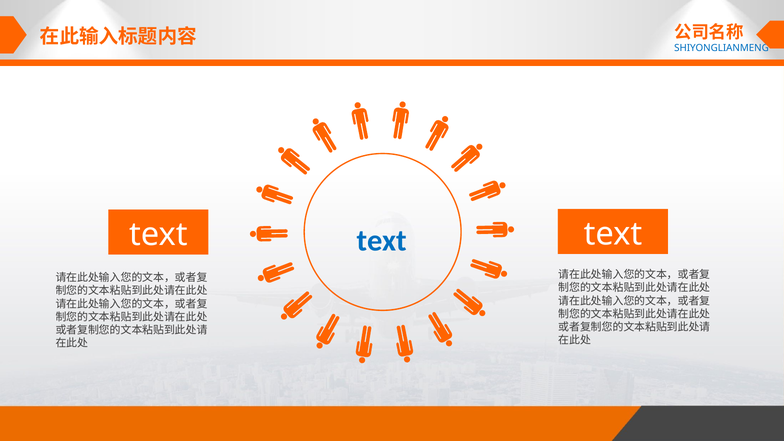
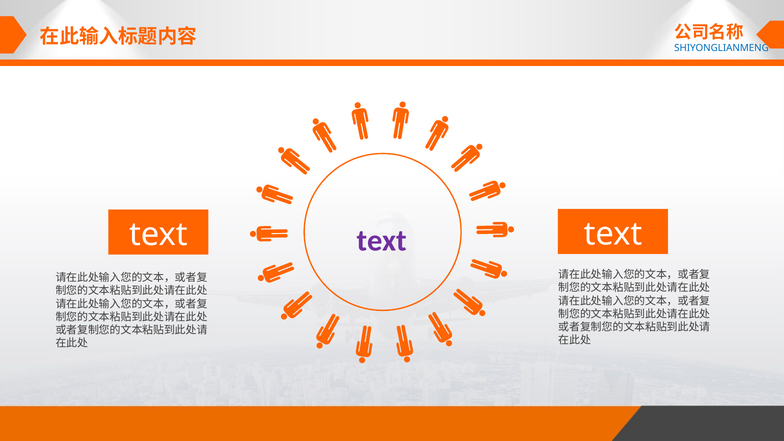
text at (382, 241) colour: blue -> purple
